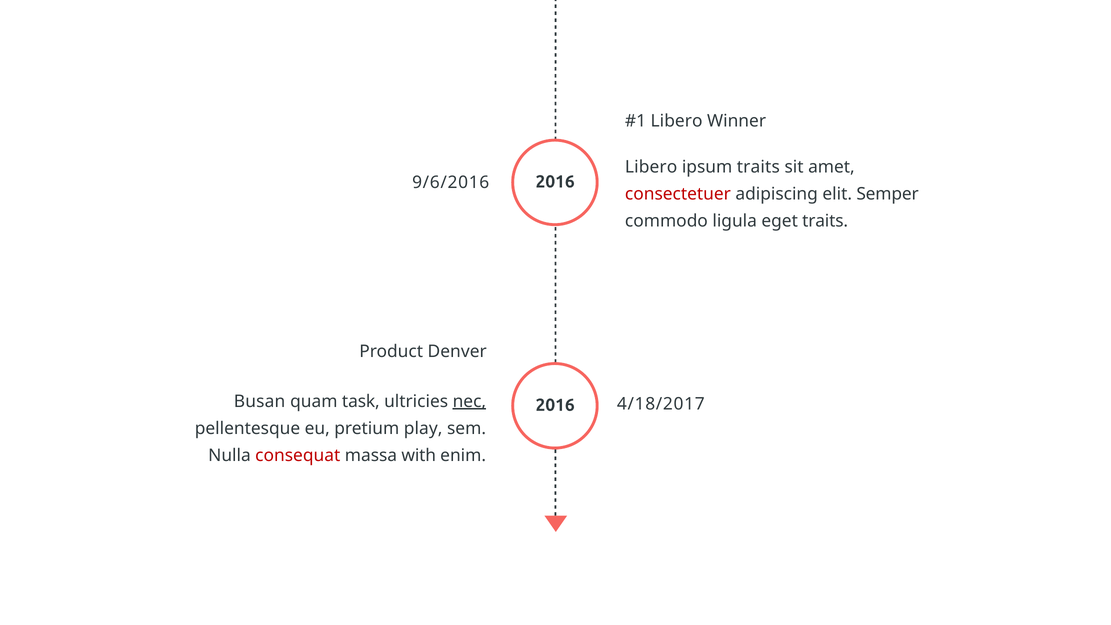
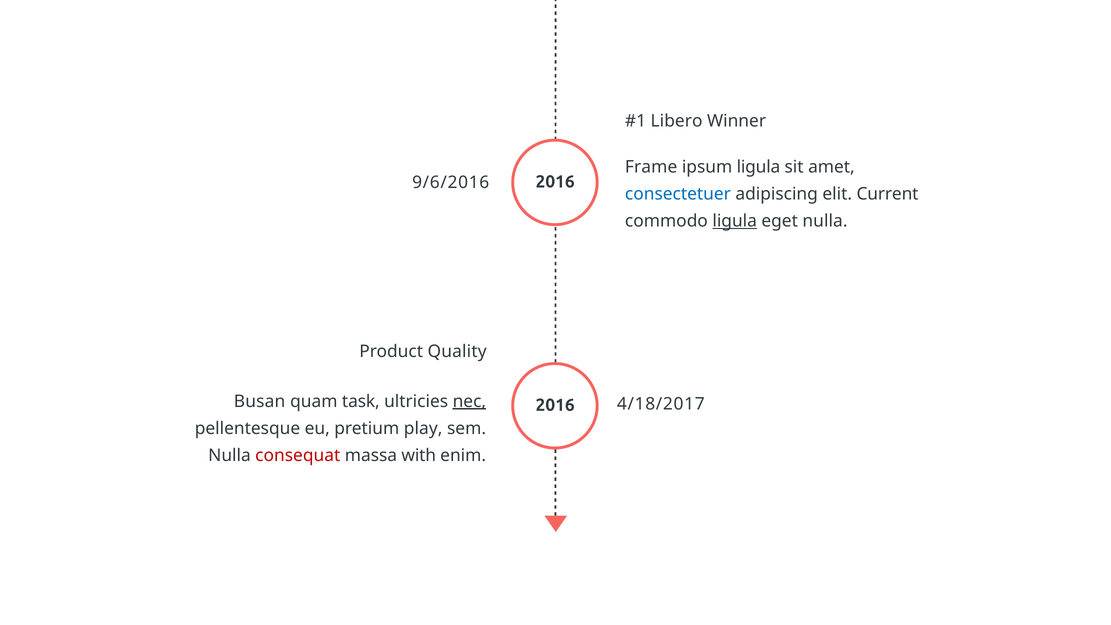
Libero at (651, 167): Libero -> Frame
ipsum traits: traits -> ligula
consectetuer colour: red -> blue
Semper: Semper -> Current
ligula at (735, 221) underline: none -> present
eget traits: traits -> nulla
Denver: Denver -> Quality
